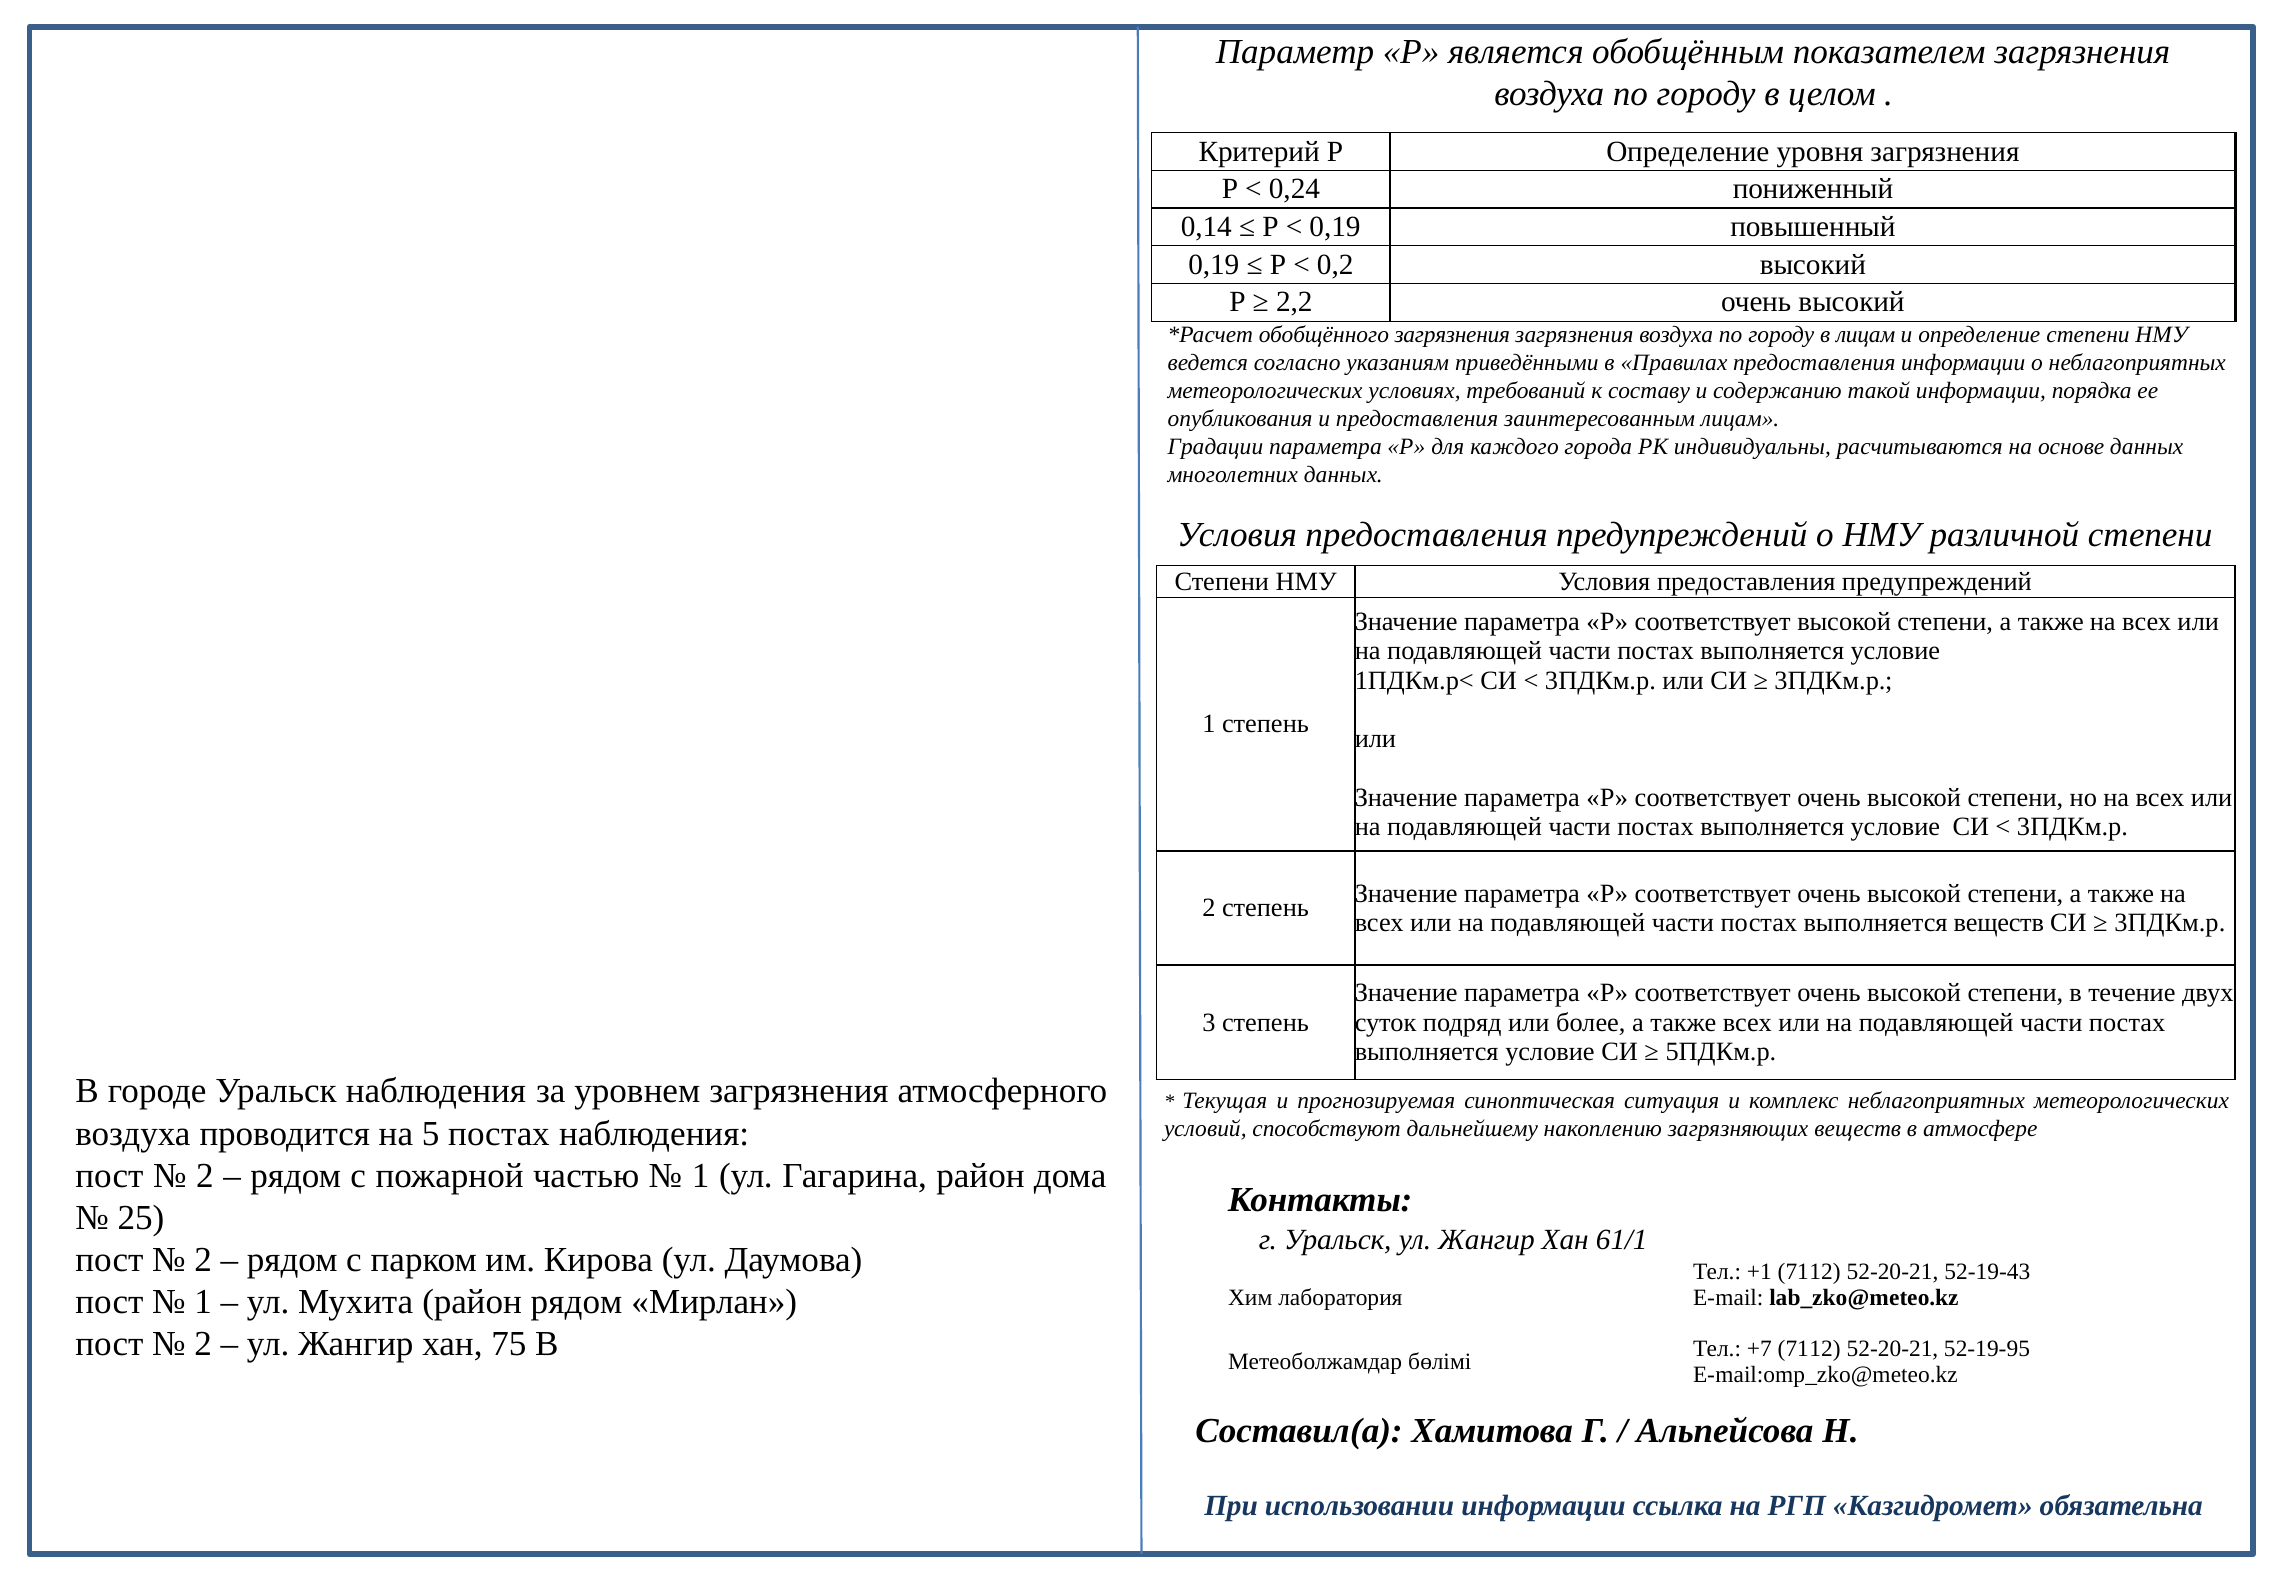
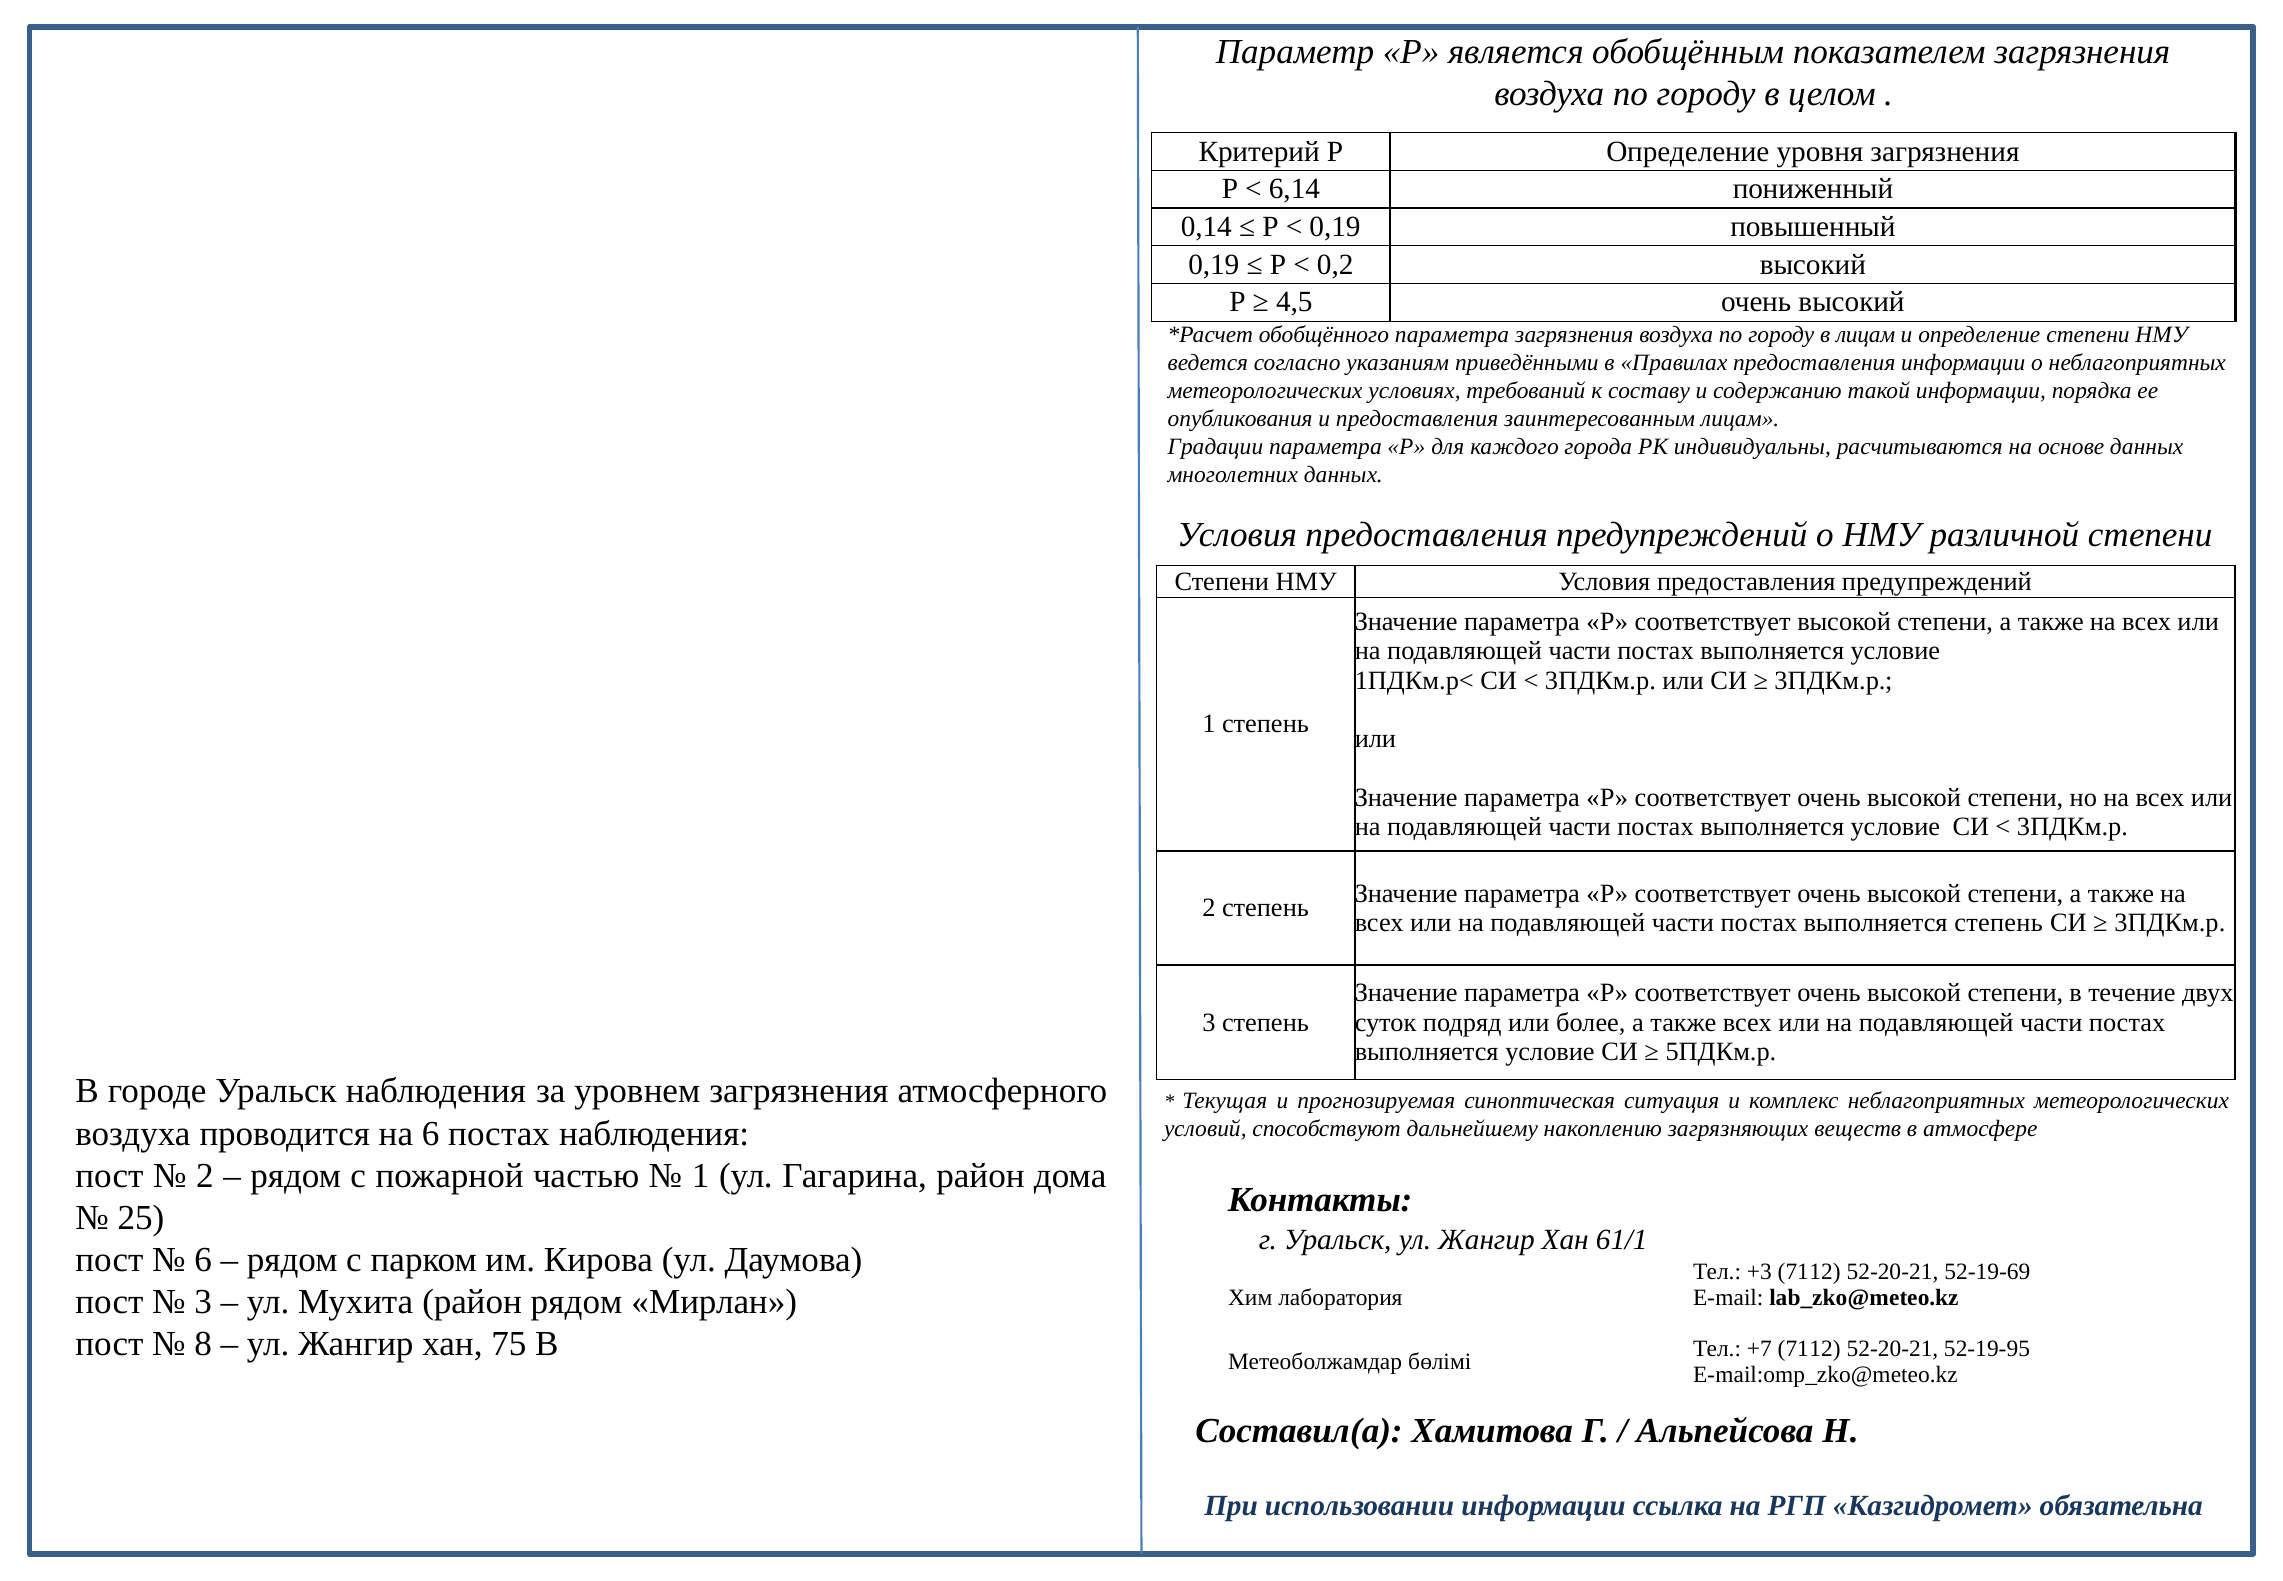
0,24: 0,24 -> 6,14
2,2: 2,2 -> 4,5
обобщённого загрязнения: загрязнения -> параметра
выполняется веществ: веществ -> степень
на 5: 5 -> 6
2 at (203, 1260): 2 -> 6
+1: +1 -> +3
52-19-43: 52-19-43 -> 52-19-69
1 at (203, 1302): 1 -> 3
2 at (203, 1344): 2 -> 8
